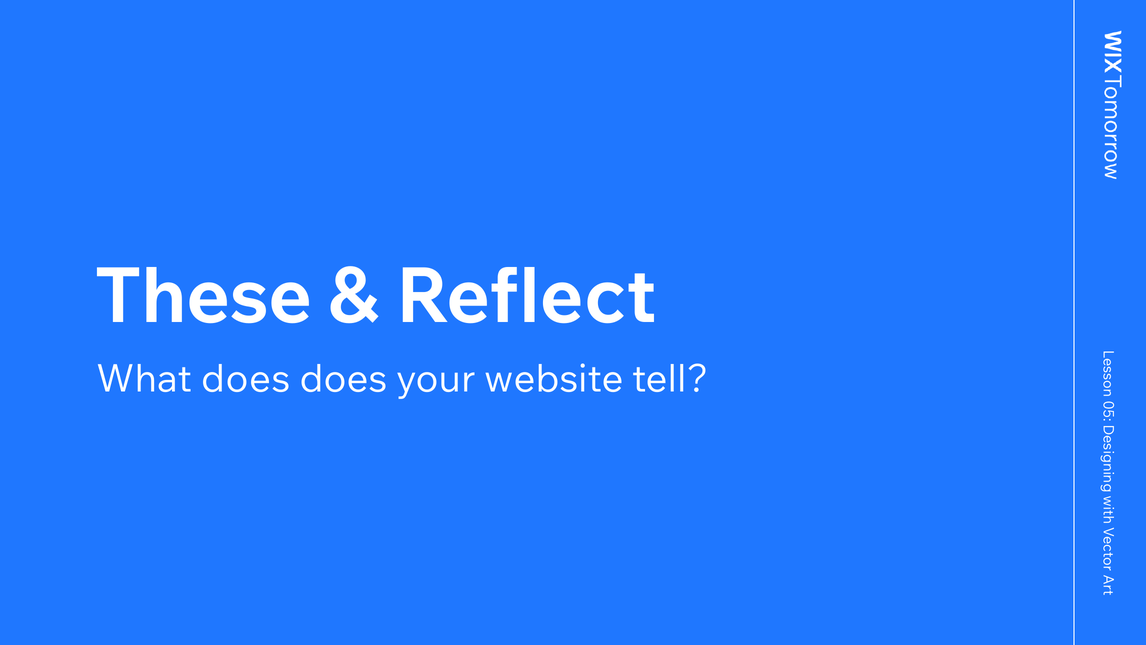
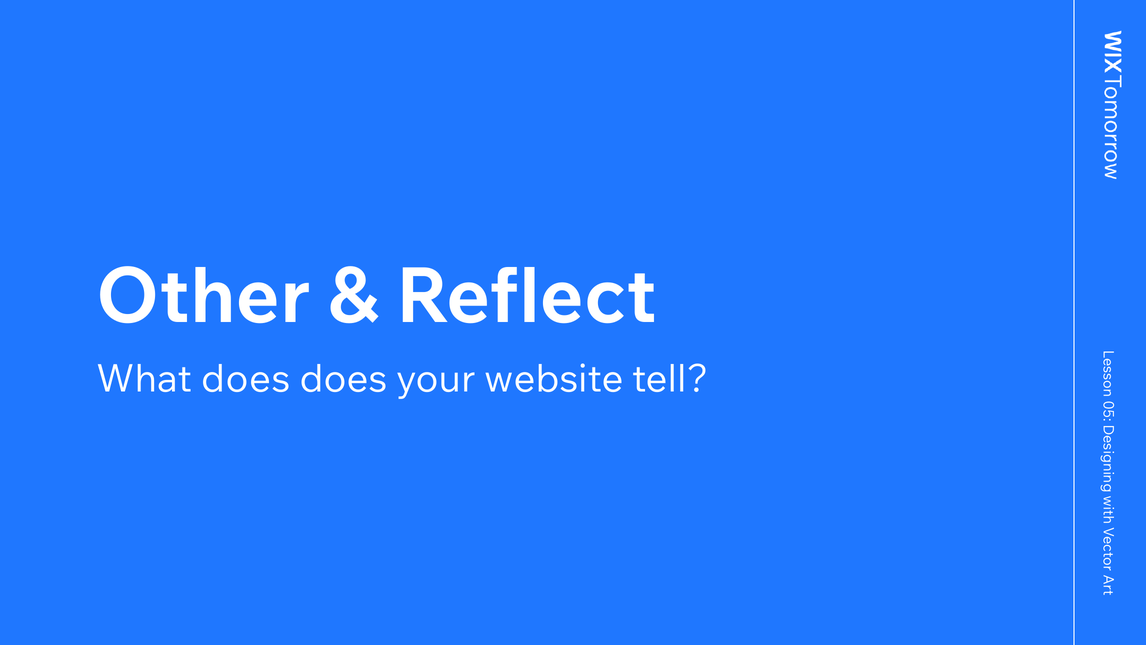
These: These -> Other
